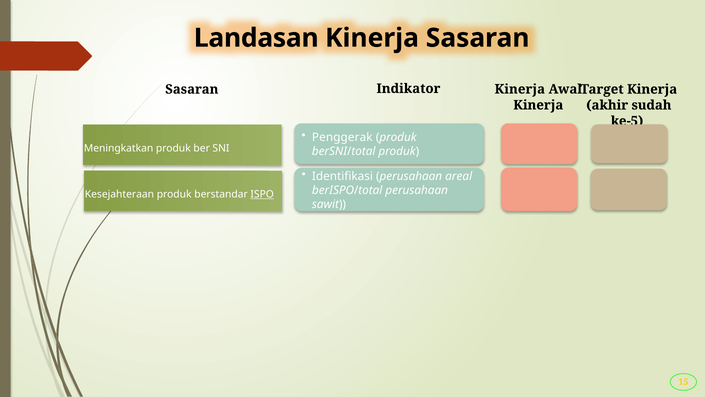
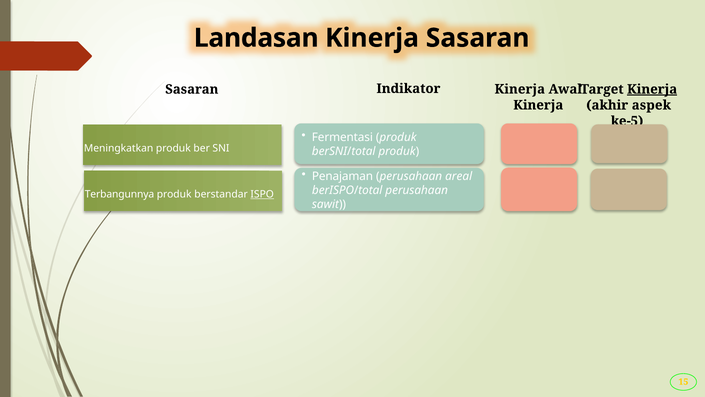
Kinerja at (652, 89) underline: none -> present
sudah: sudah -> aspek
Penggerak: Penggerak -> Fermentasi
Identifikasi: Identifikasi -> Penajaman
Kesejahteraan: Kesejahteraan -> Terbangunnya
